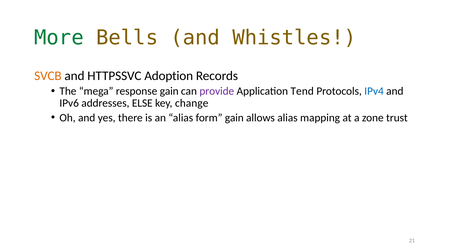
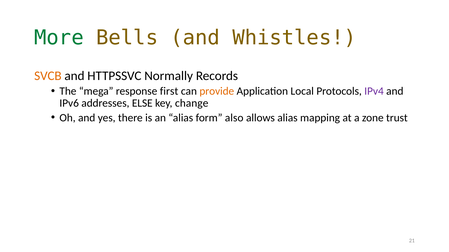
Adoption: Adoption -> Normally
response gain: gain -> first
provide colour: purple -> orange
Tend: Tend -> Local
IPv4 colour: blue -> purple
form gain: gain -> also
